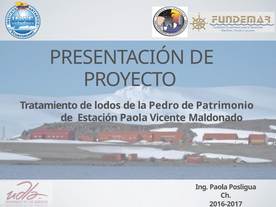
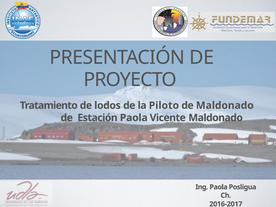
Pedro: Pedro -> Piloto
de Patrimonio: Patrimonio -> Maldonado
